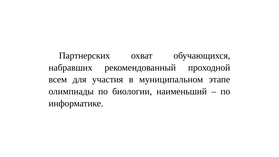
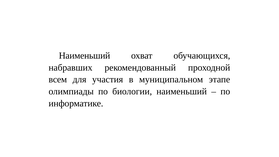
Партнерских at (84, 56): Партнерских -> Наименьший
